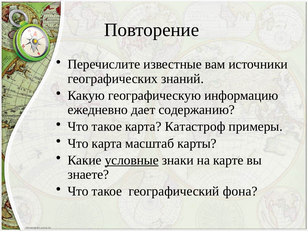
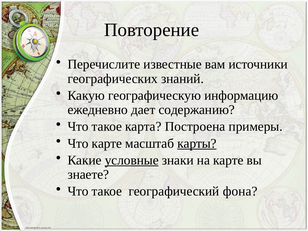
Катастроф: Катастроф -> Построена
Что карта: карта -> карте
карты underline: none -> present
